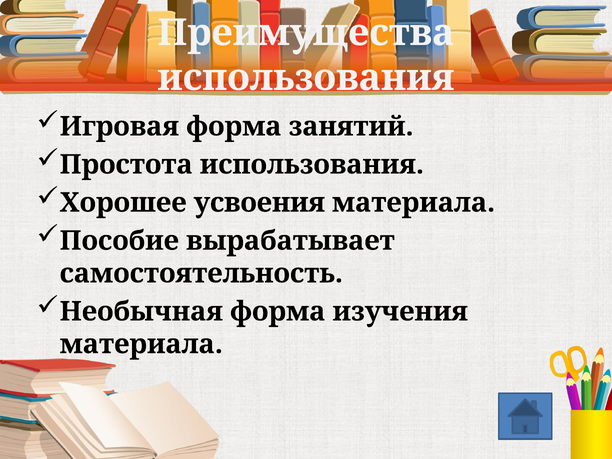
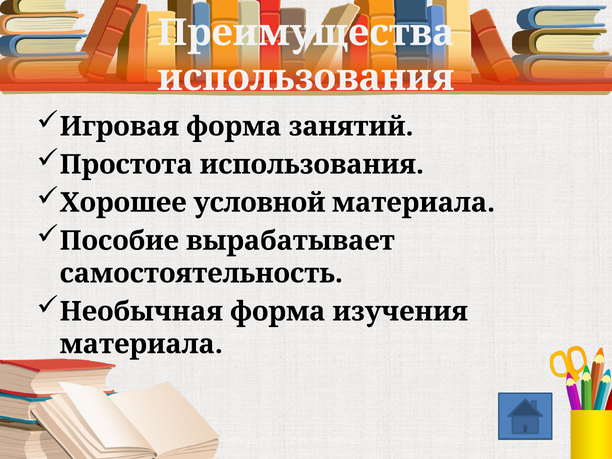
усвоения: усвоения -> условной
